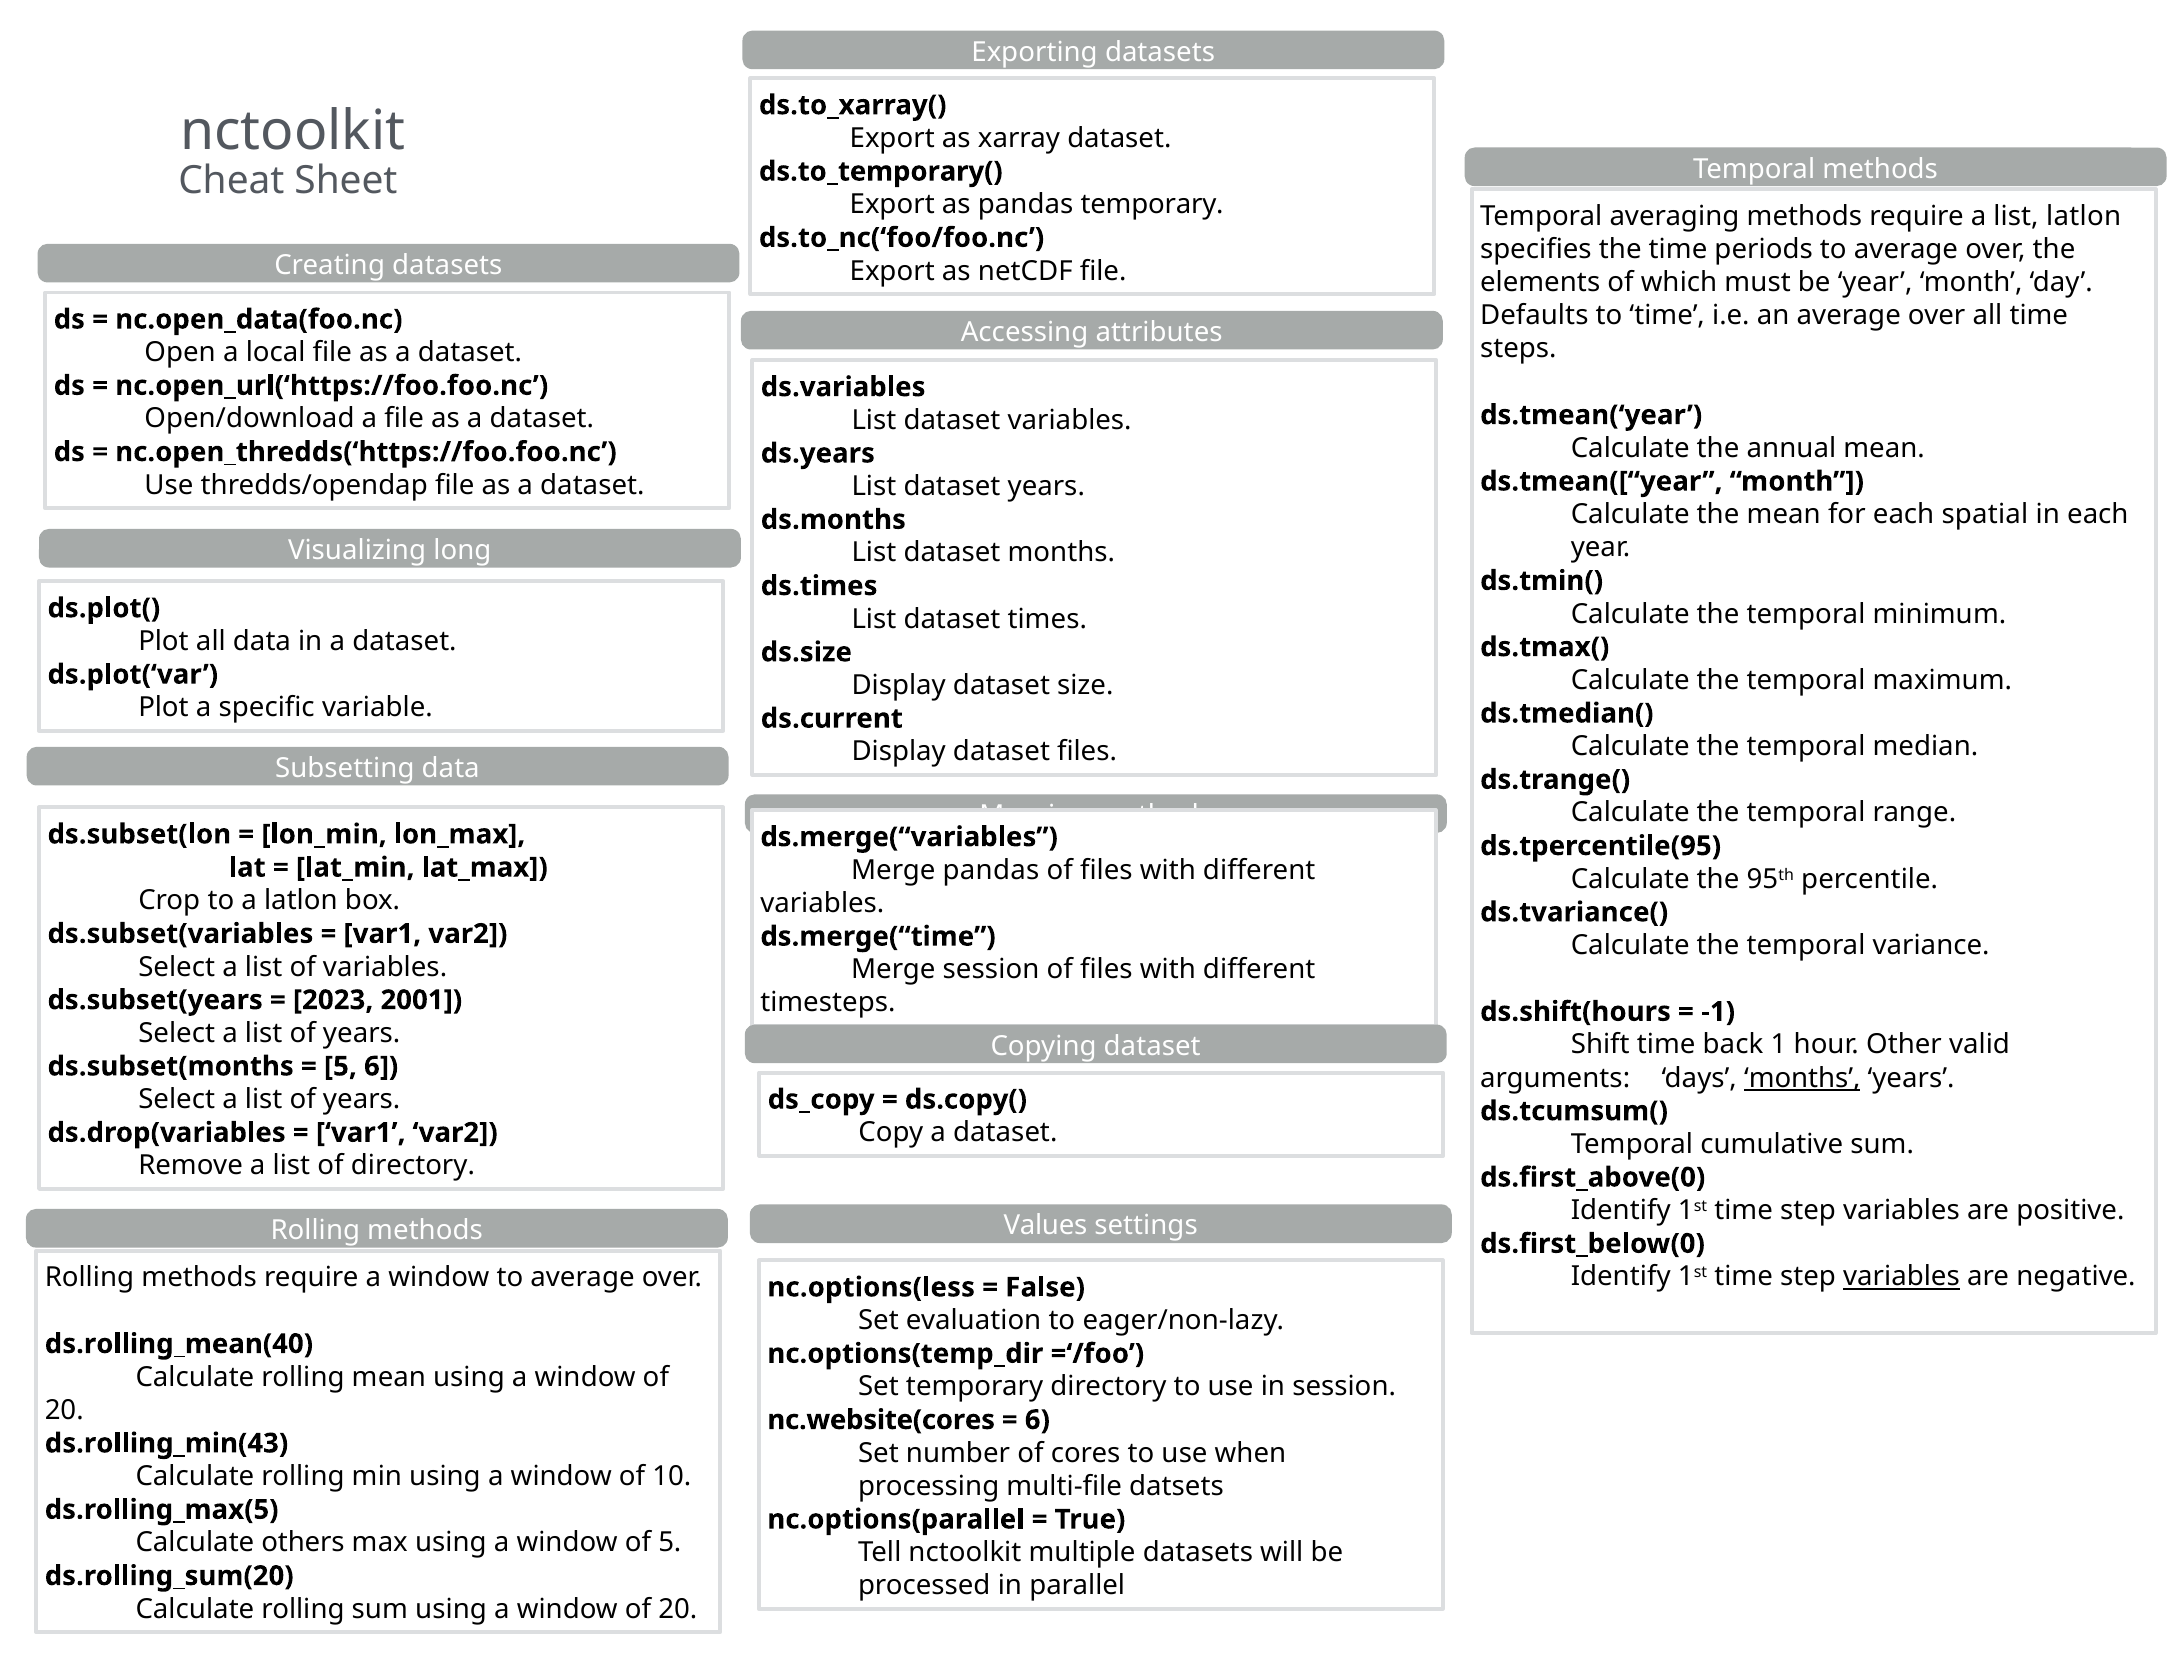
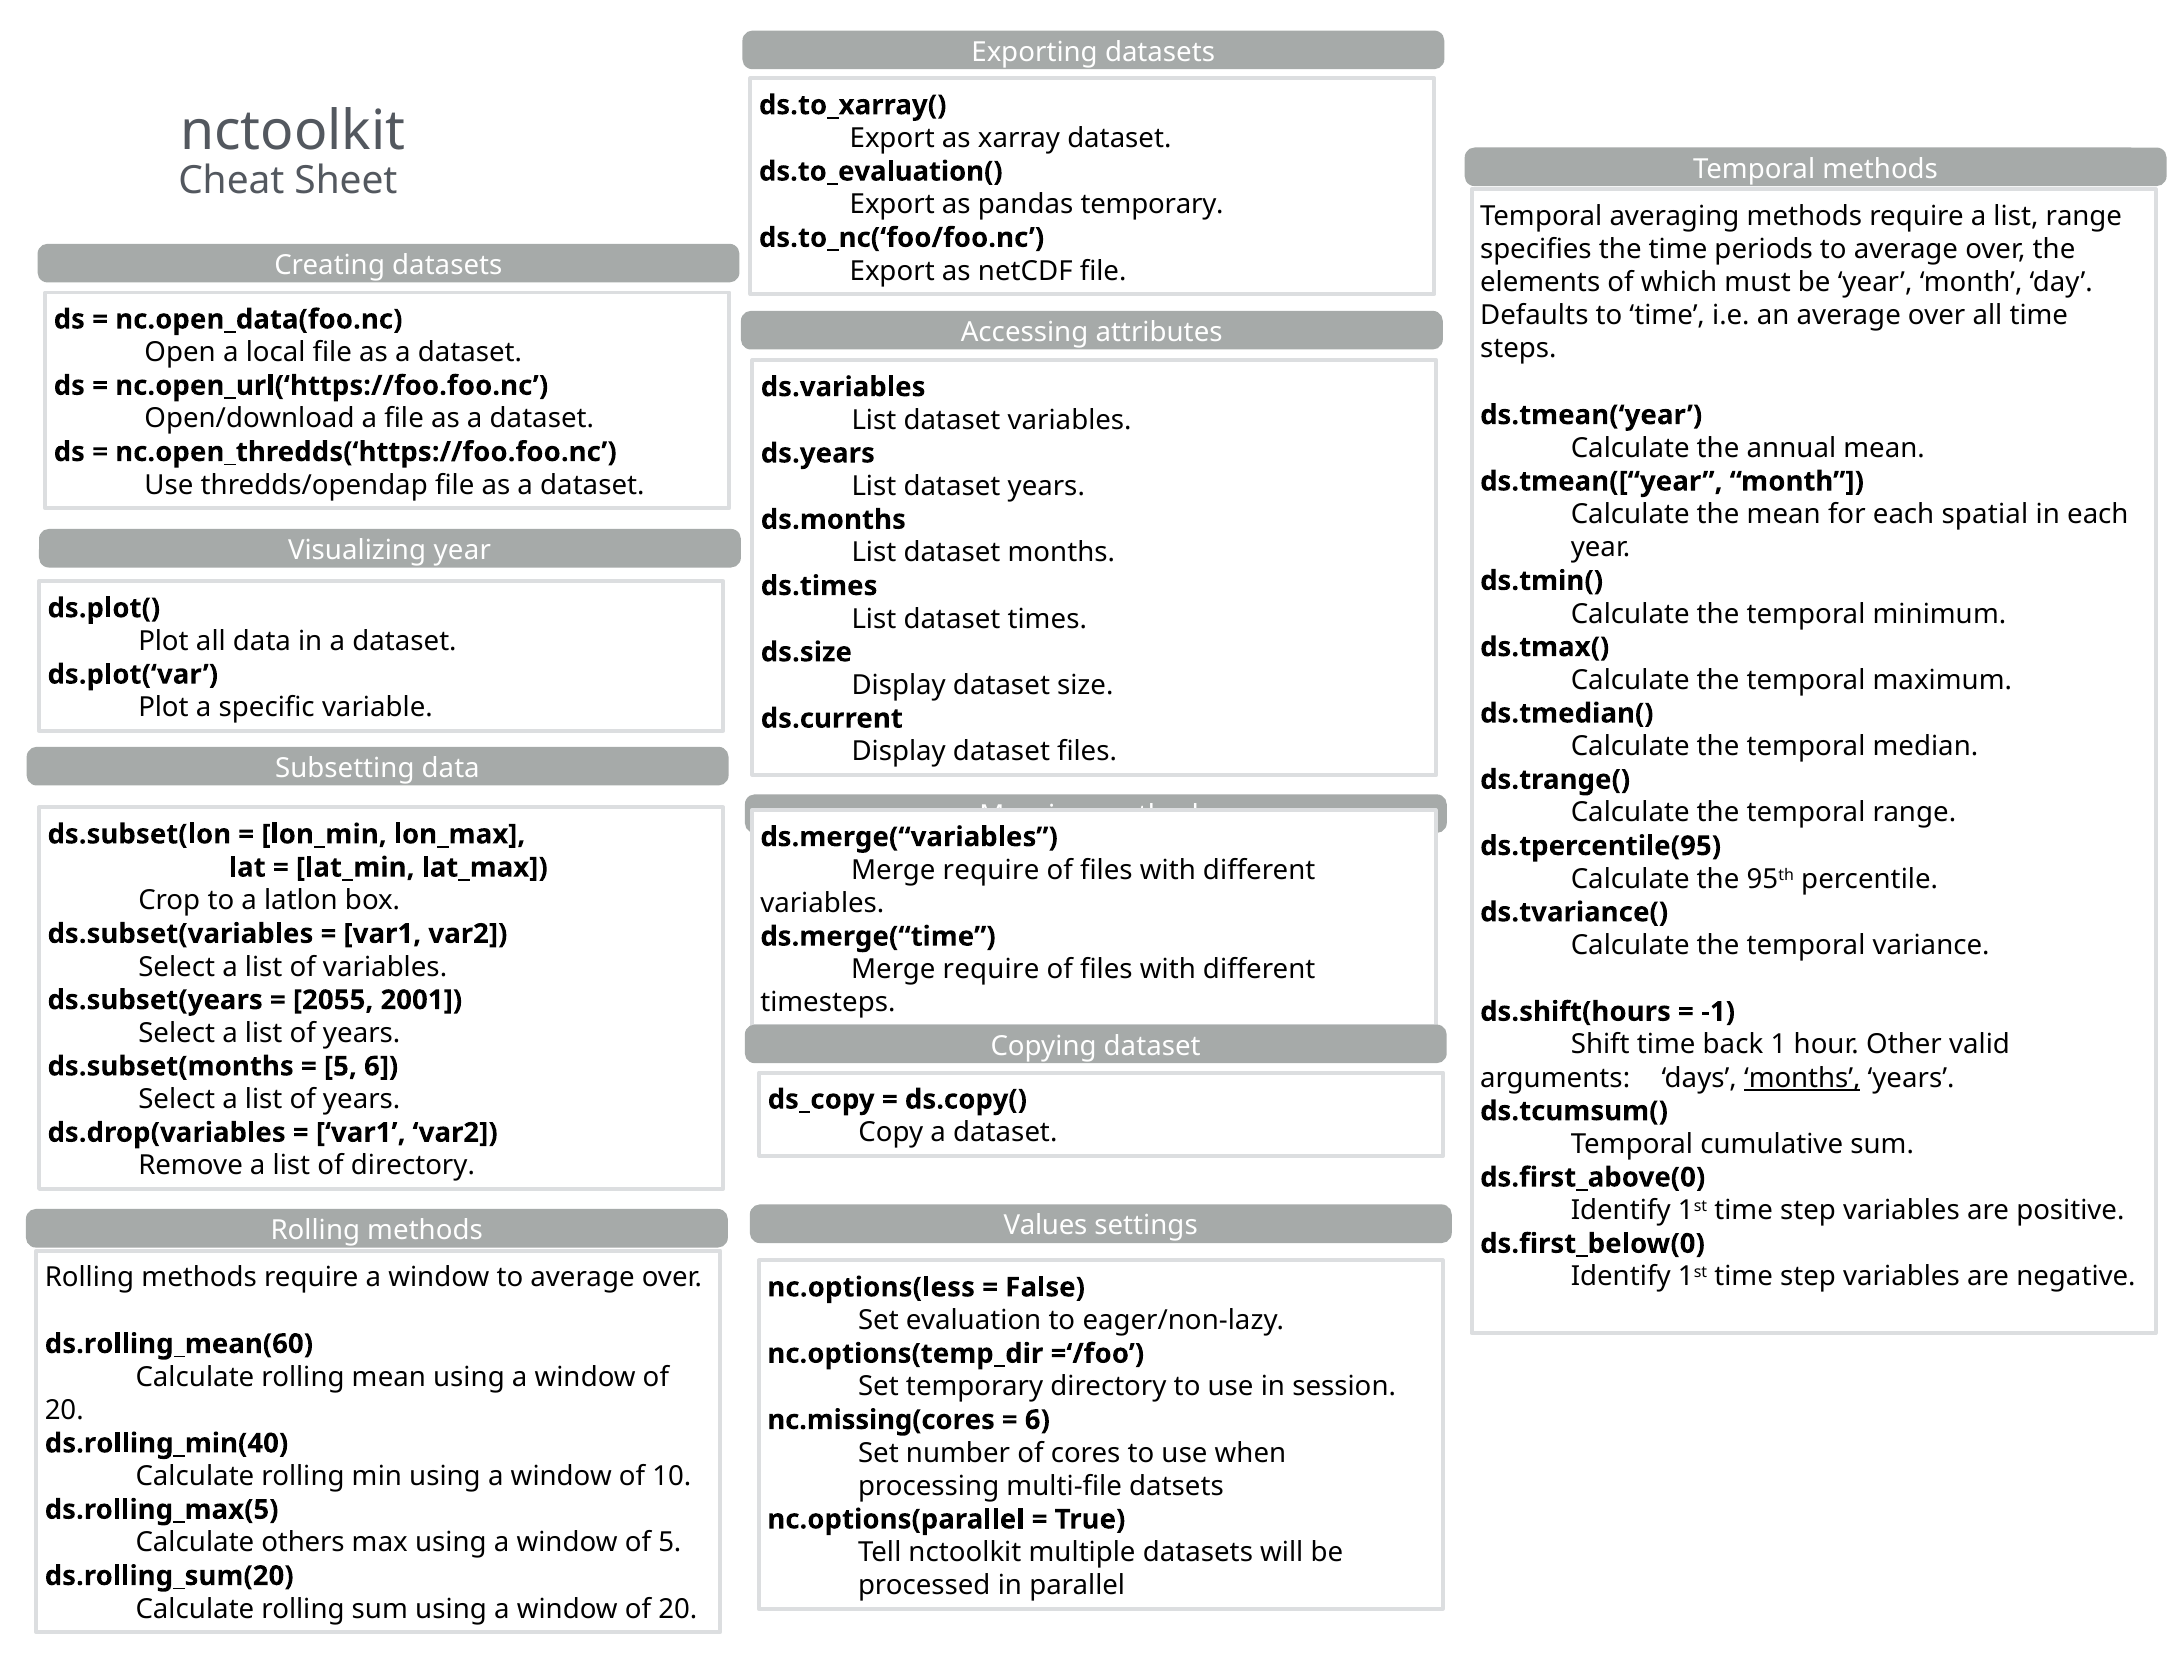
ds.to_temporary(: ds.to_temporary( -> ds.to_evaluation(
list latlon: latlon -> range
Visualizing long: long -> year
pandas at (991, 871): pandas -> require
session at (991, 970): session -> require
2023: 2023 -> 2055
variables at (1901, 1277) underline: present -> none
ds.rolling_mean(40: ds.rolling_mean(40 -> ds.rolling_mean(60
nc.website(cores: nc.website(cores -> nc.missing(cores
ds.rolling_min(43: ds.rolling_min(43 -> ds.rolling_min(40
